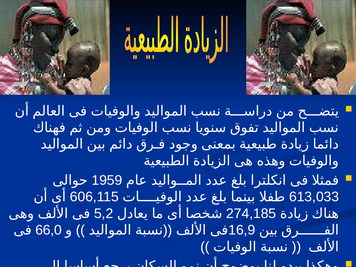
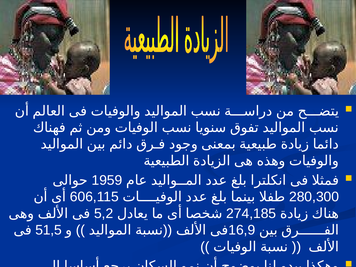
613,033: 613,033 -> 280,300
66,0: 66,0 -> 51,5
